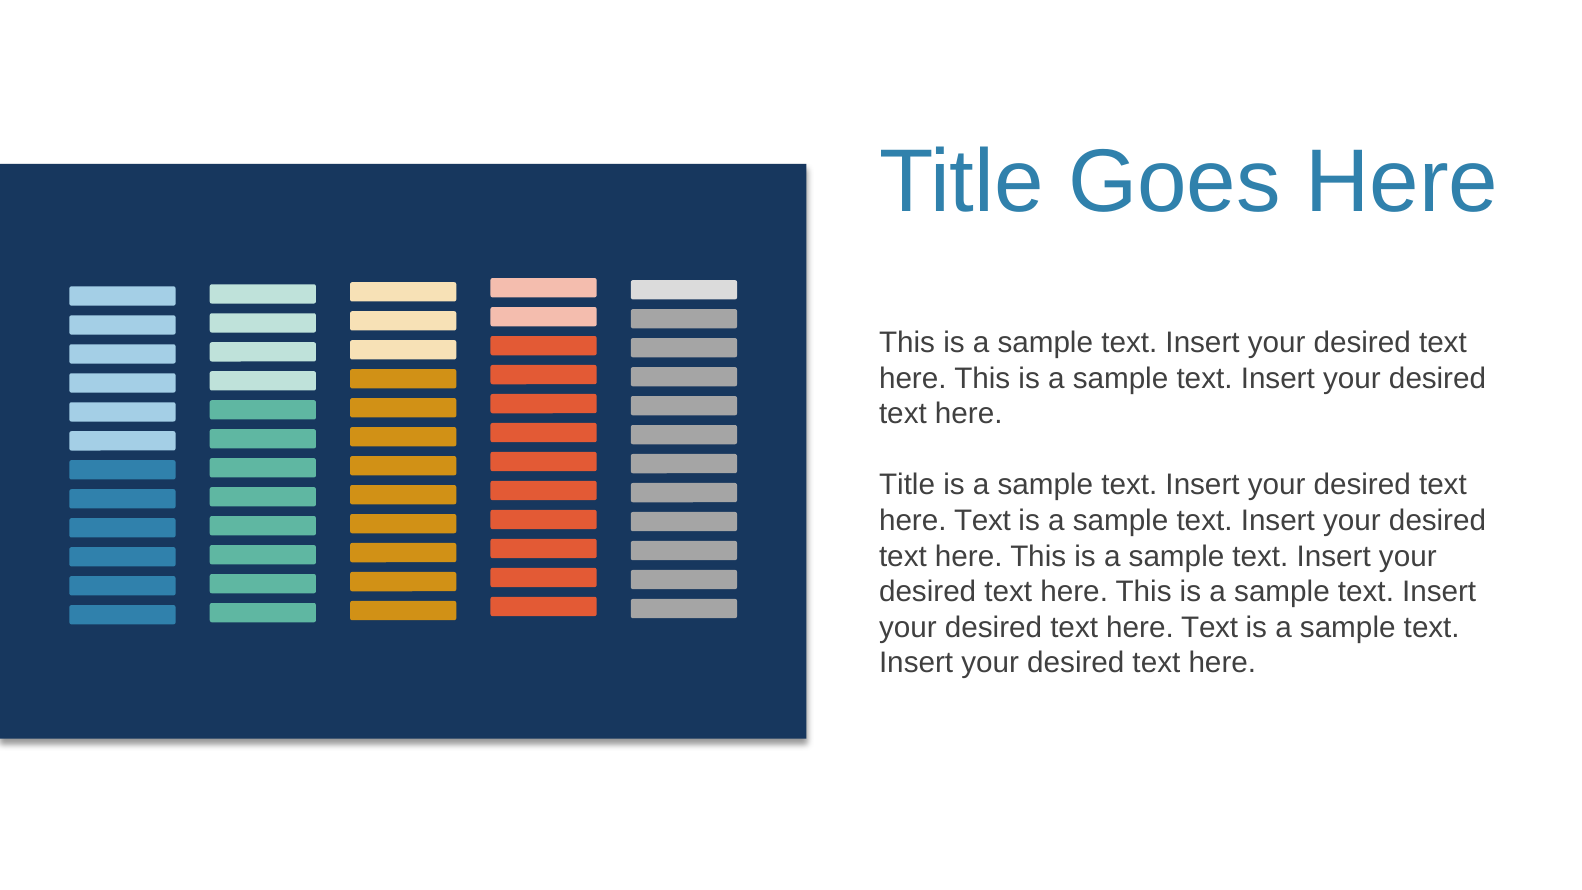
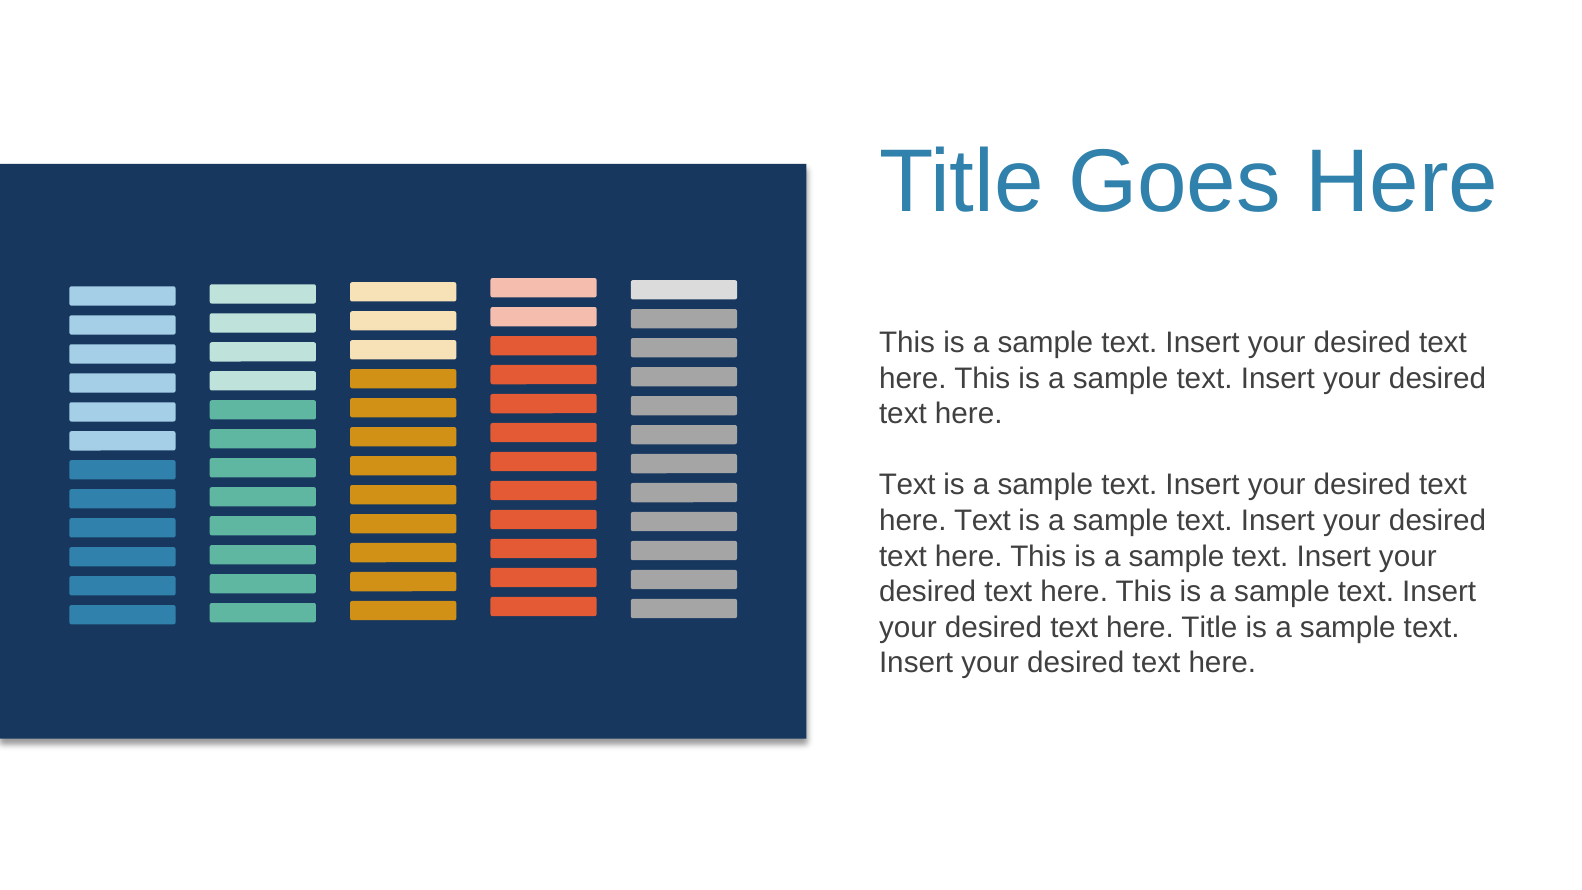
Title at (907, 485): Title -> Text
Text at (1210, 628): Text -> Title
